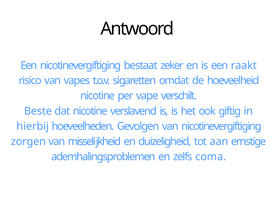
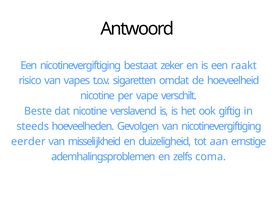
hierbĳ: hierbĳ -> steeds
zorgen: zorgen -> eerder
